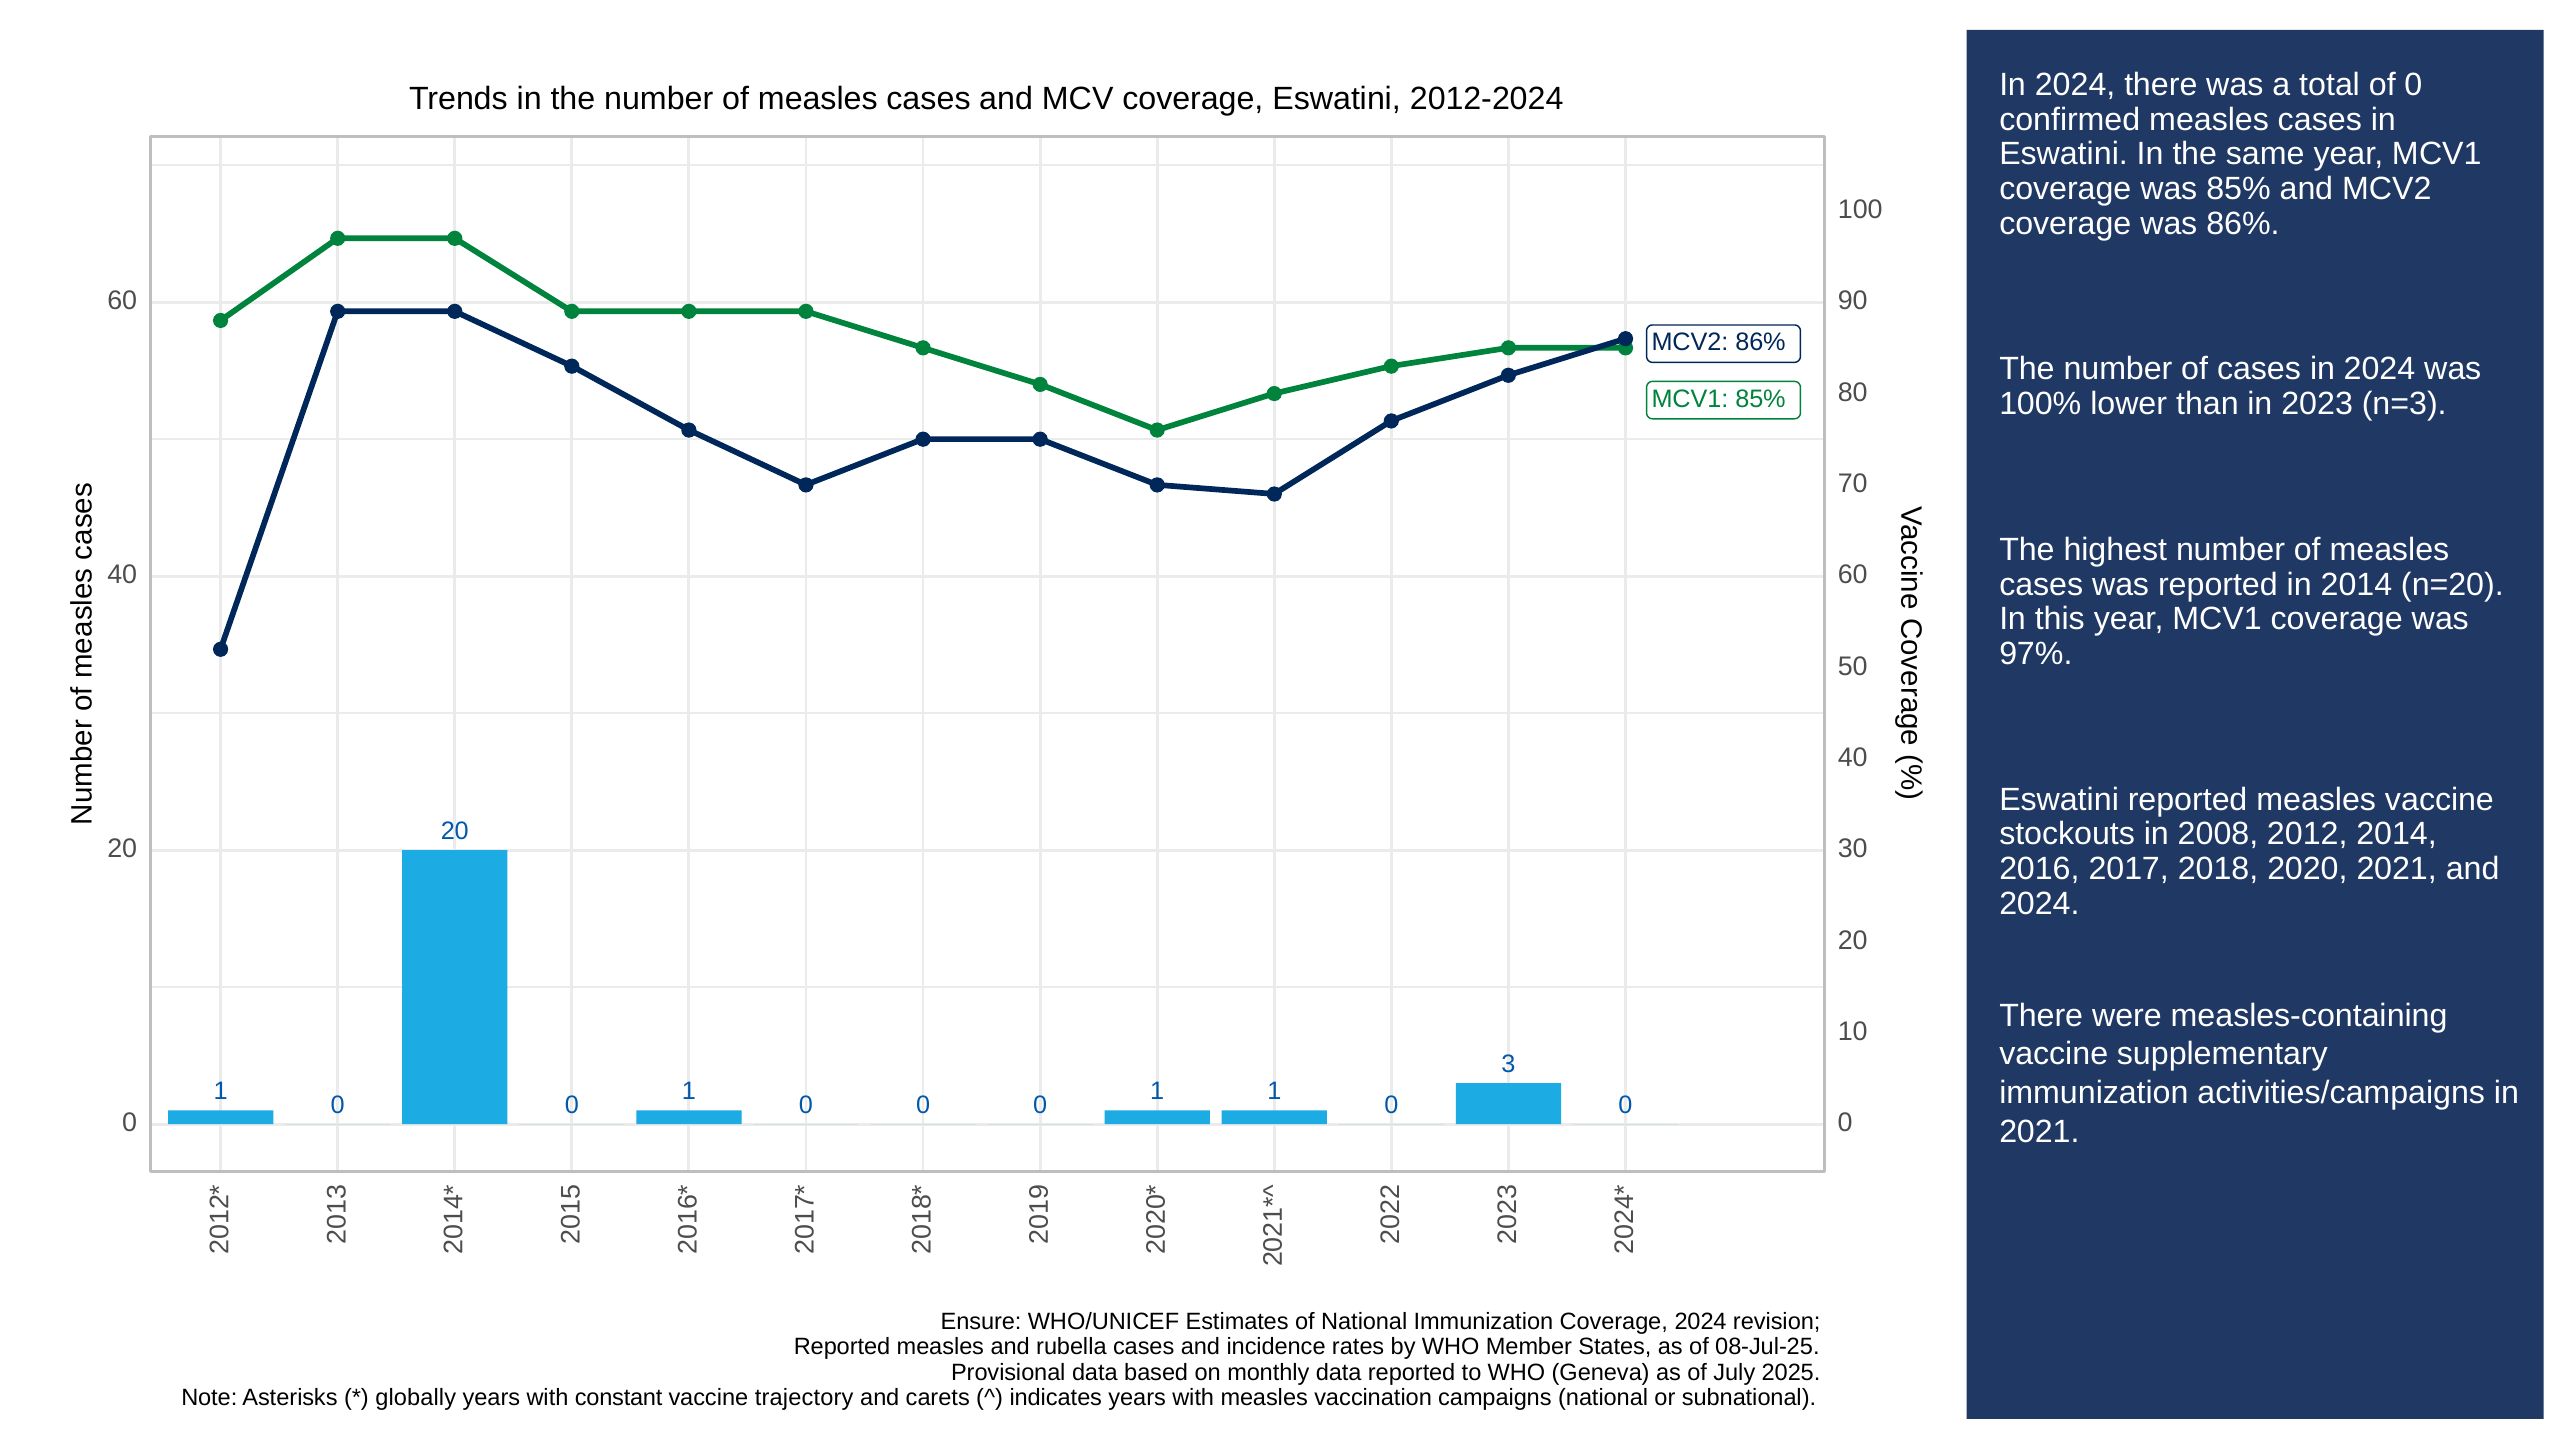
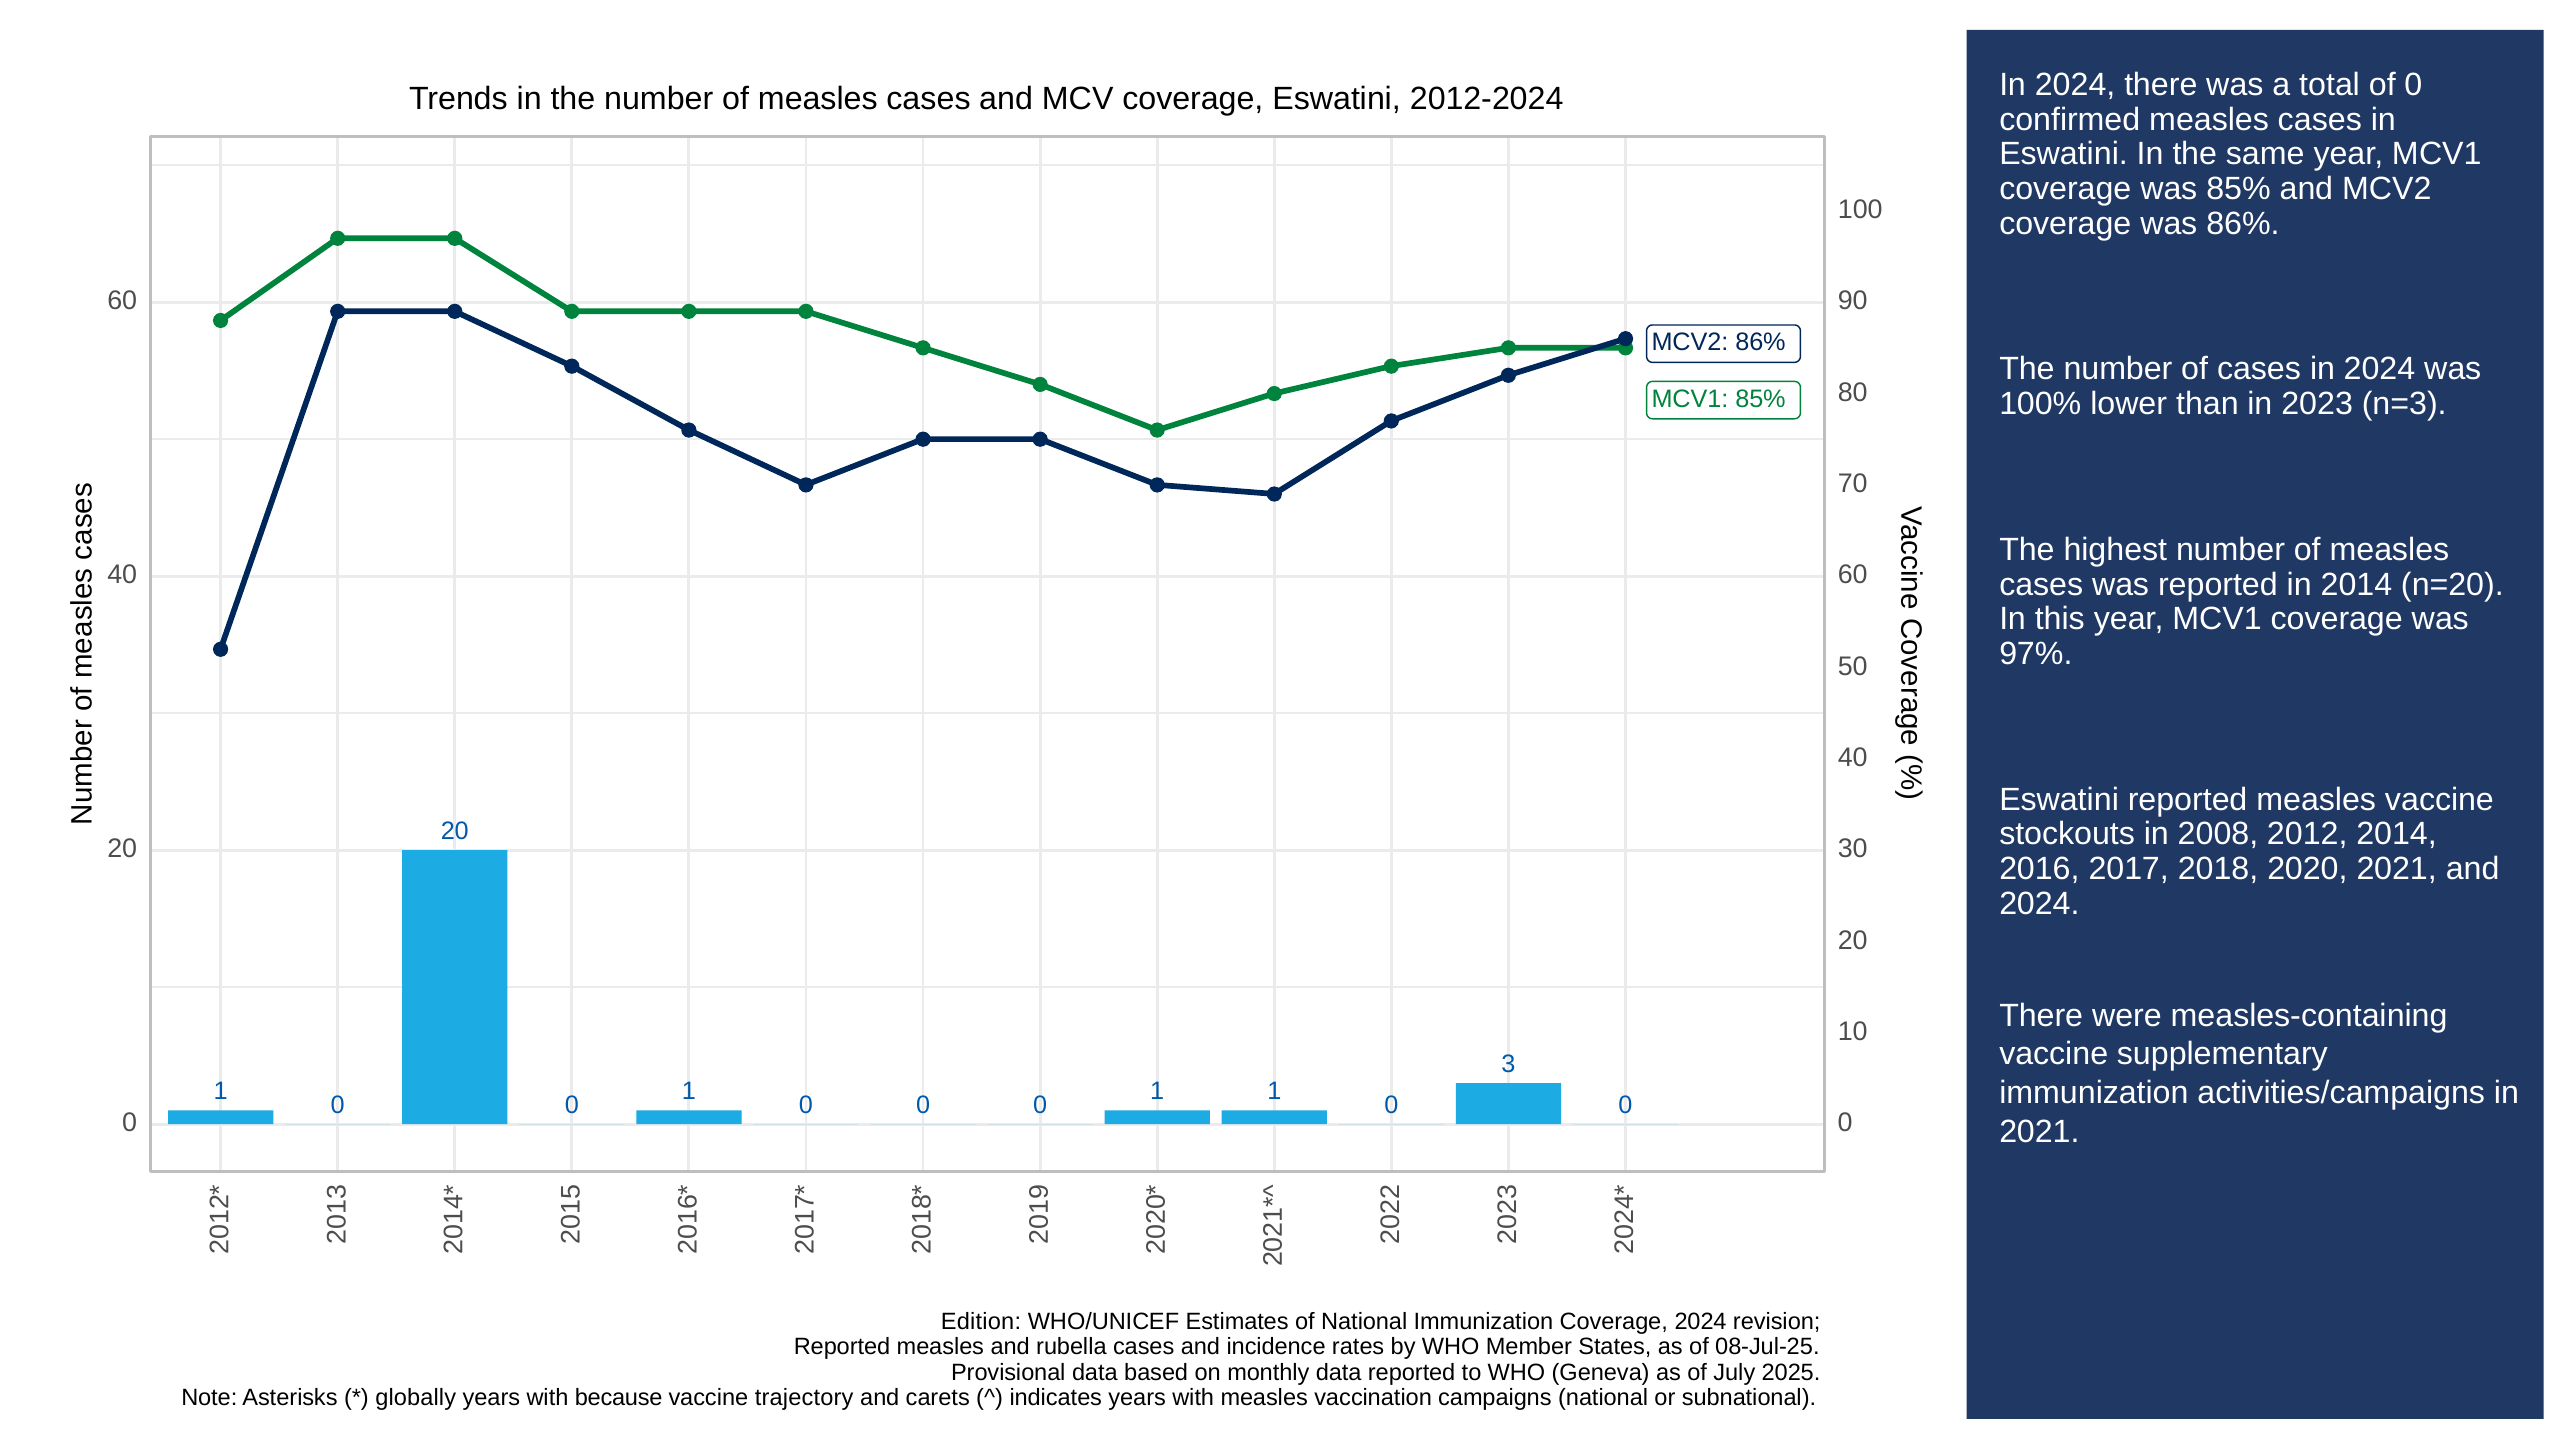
Ensure: Ensure -> Edition
constant: constant -> because
